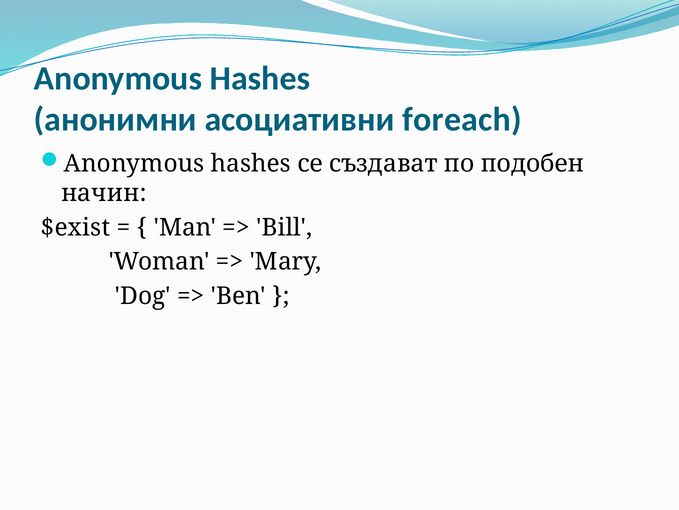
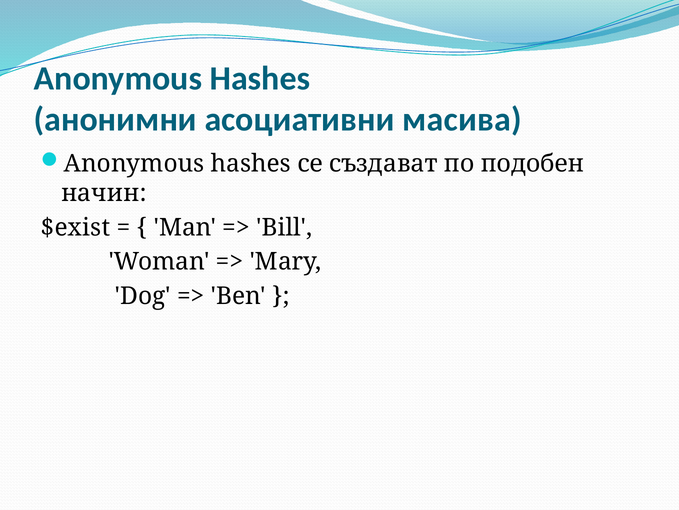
foreach: foreach -> масива
